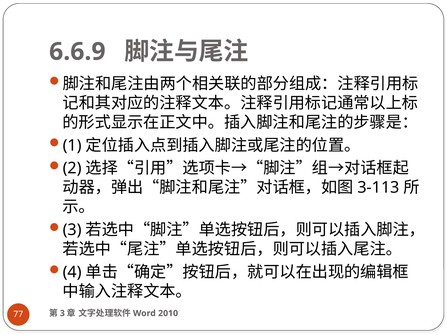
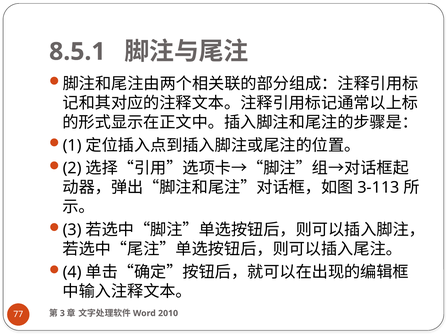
6.6.9: 6.6.9 -> 8.5.1
